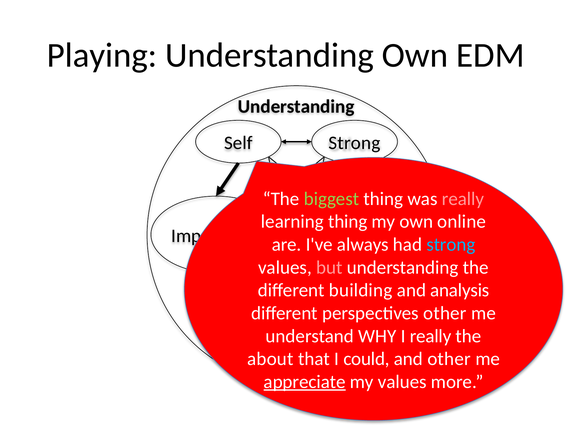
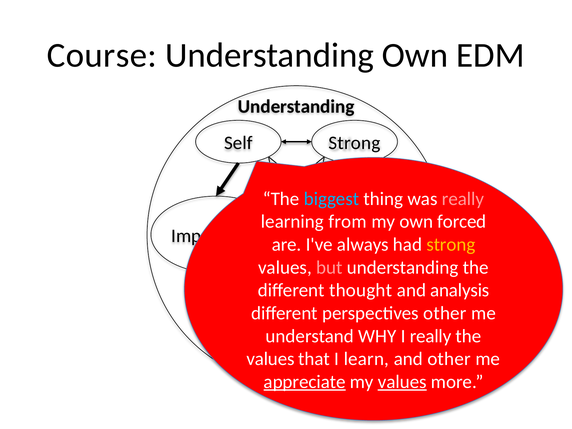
Playing: Playing -> Course
biggest colour: light green -> light blue
learning thing: thing -> from
online: online -> forced
strong at (451, 245) colour: light blue -> yellow
building: building -> thought
about at (270, 359): about -> values
could: could -> learn
values at (402, 382) underline: none -> present
